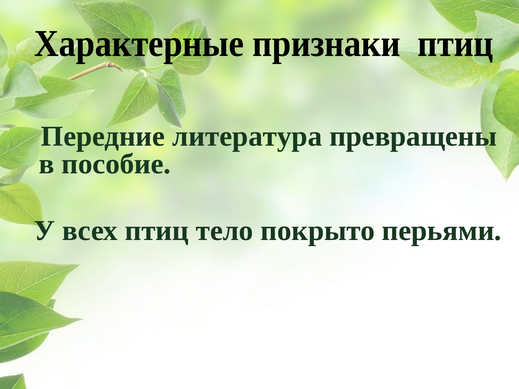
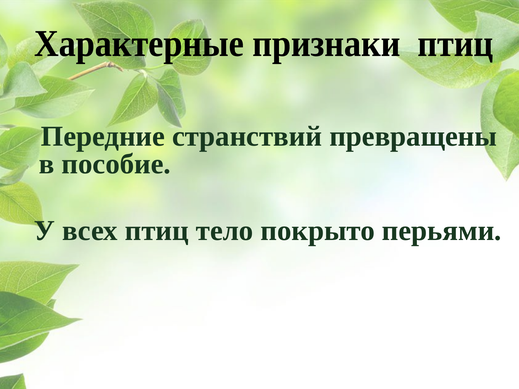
литература: литература -> странствий
